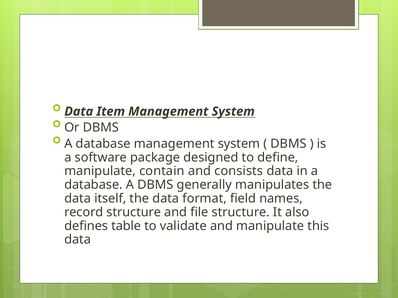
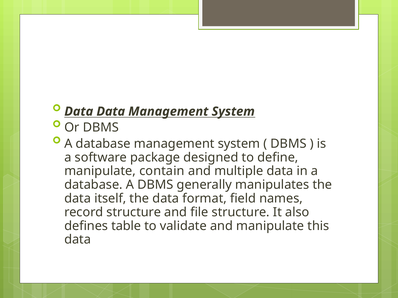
Data Item: Item -> Data
consists: consists -> multiple
